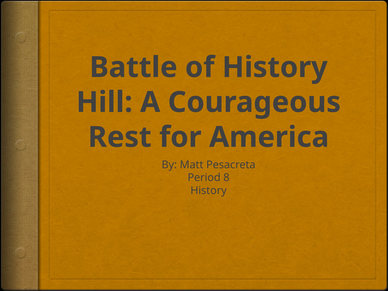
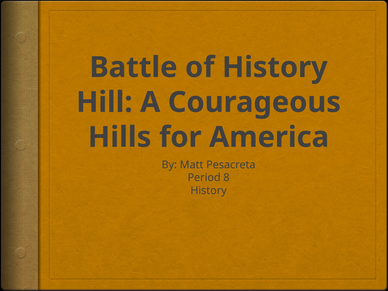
Rest: Rest -> Hills
